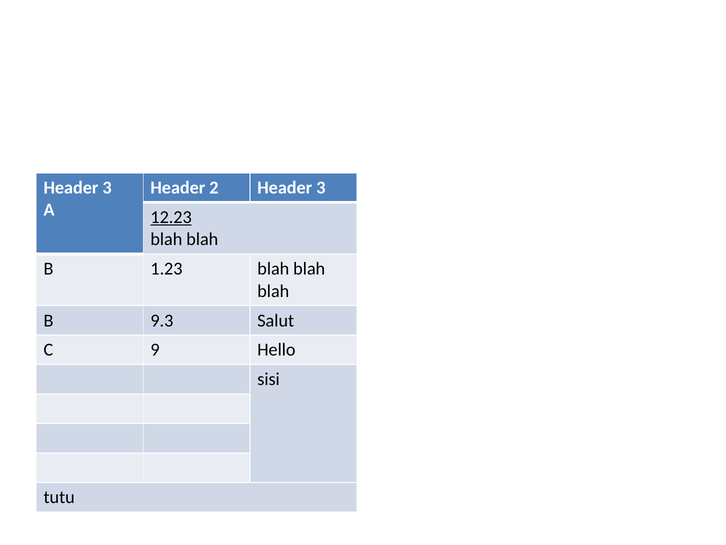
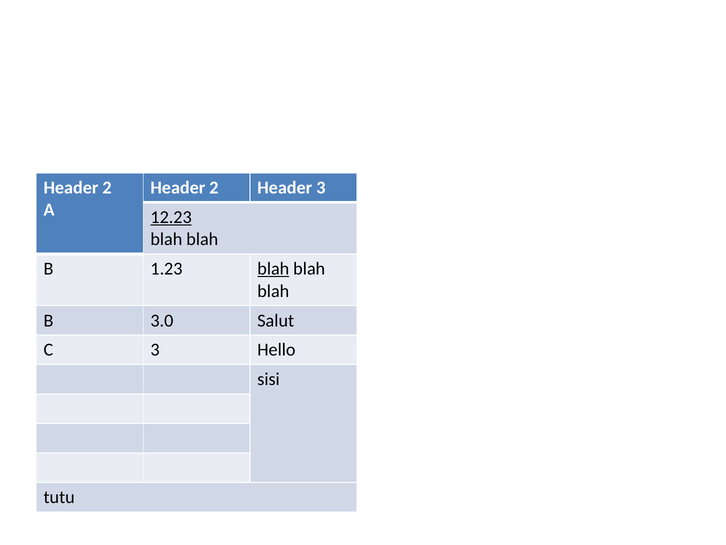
3 at (107, 188): 3 -> 2
blah at (273, 269) underline: none -> present
9.3: 9.3 -> 3.0
C 9: 9 -> 3
